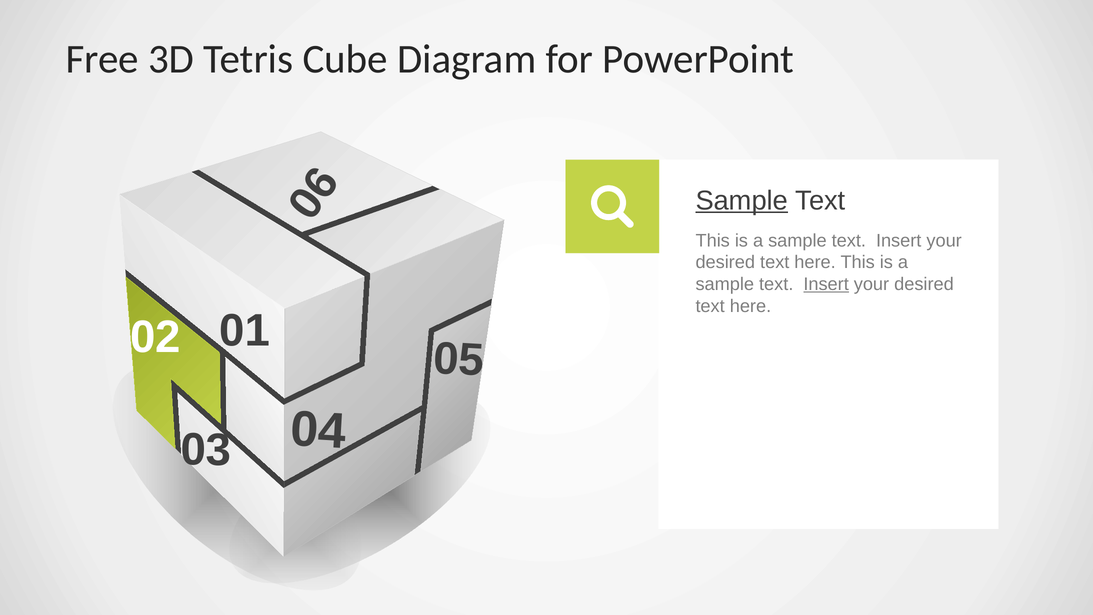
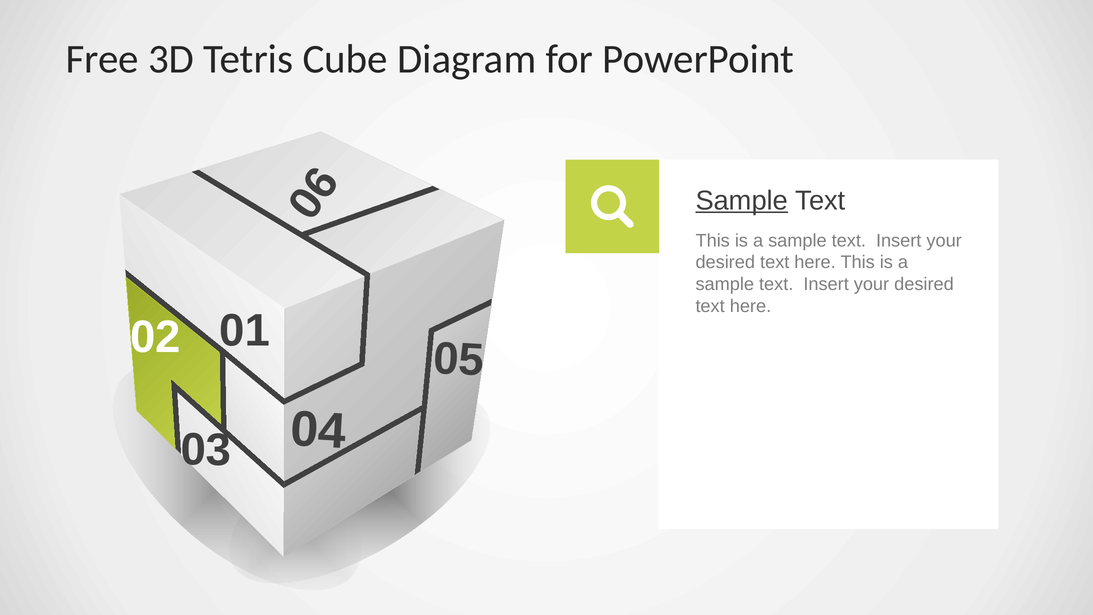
Insert at (826, 284) underline: present -> none
